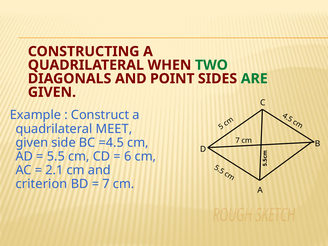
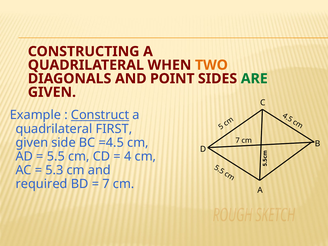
TWO colour: green -> orange
Construct underline: none -> present
MEET: MEET -> FIRST
6 at (128, 156): 6 -> 4
2.1: 2.1 -> 5.3
criterion: criterion -> required
